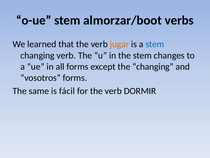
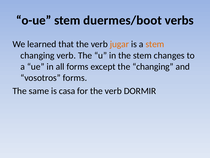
almorzar/boot: almorzar/boot -> duermes/boot
stem at (155, 44) colour: blue -> orange
fácil: fácil -> casa
